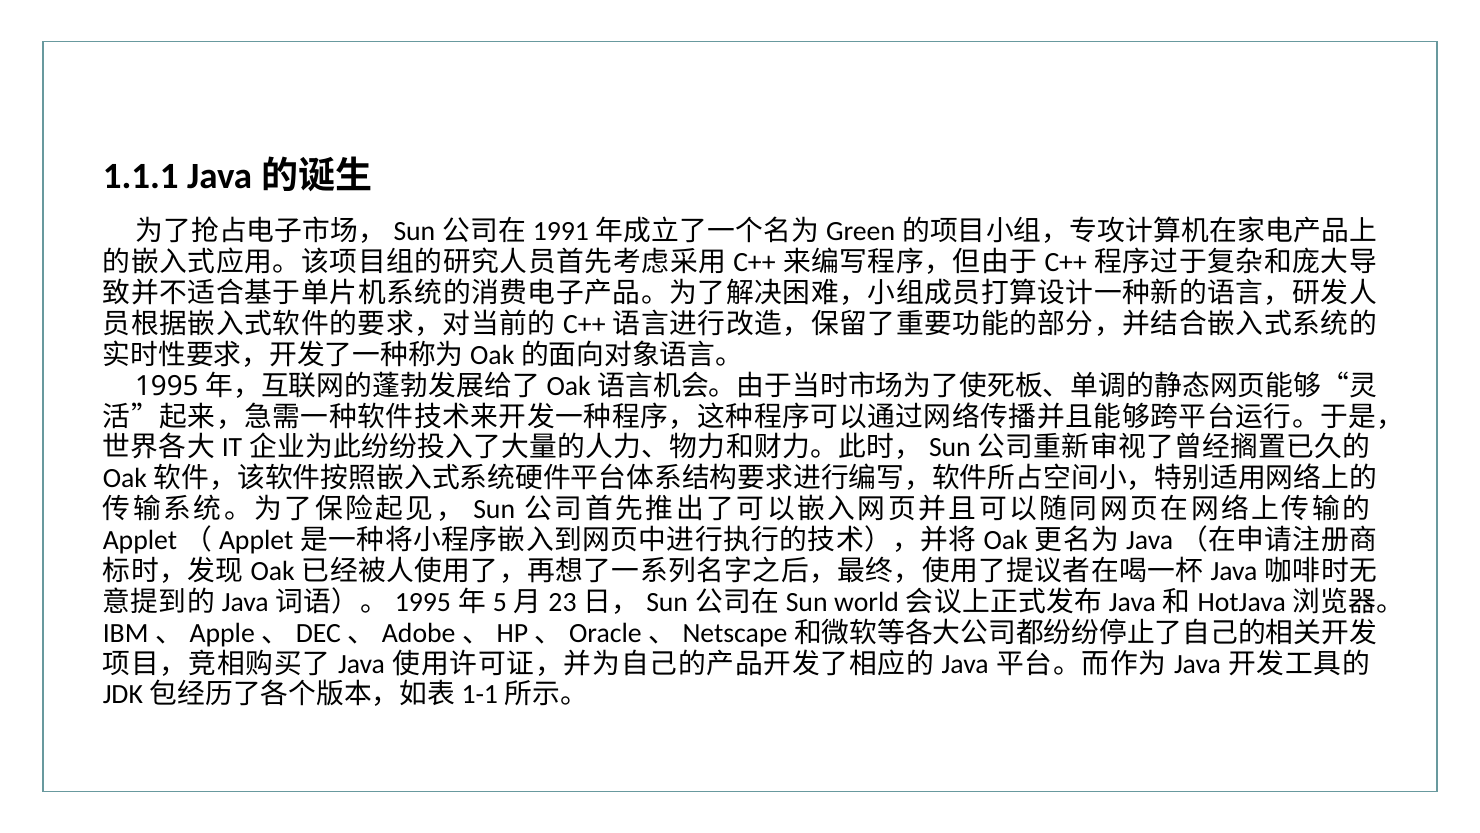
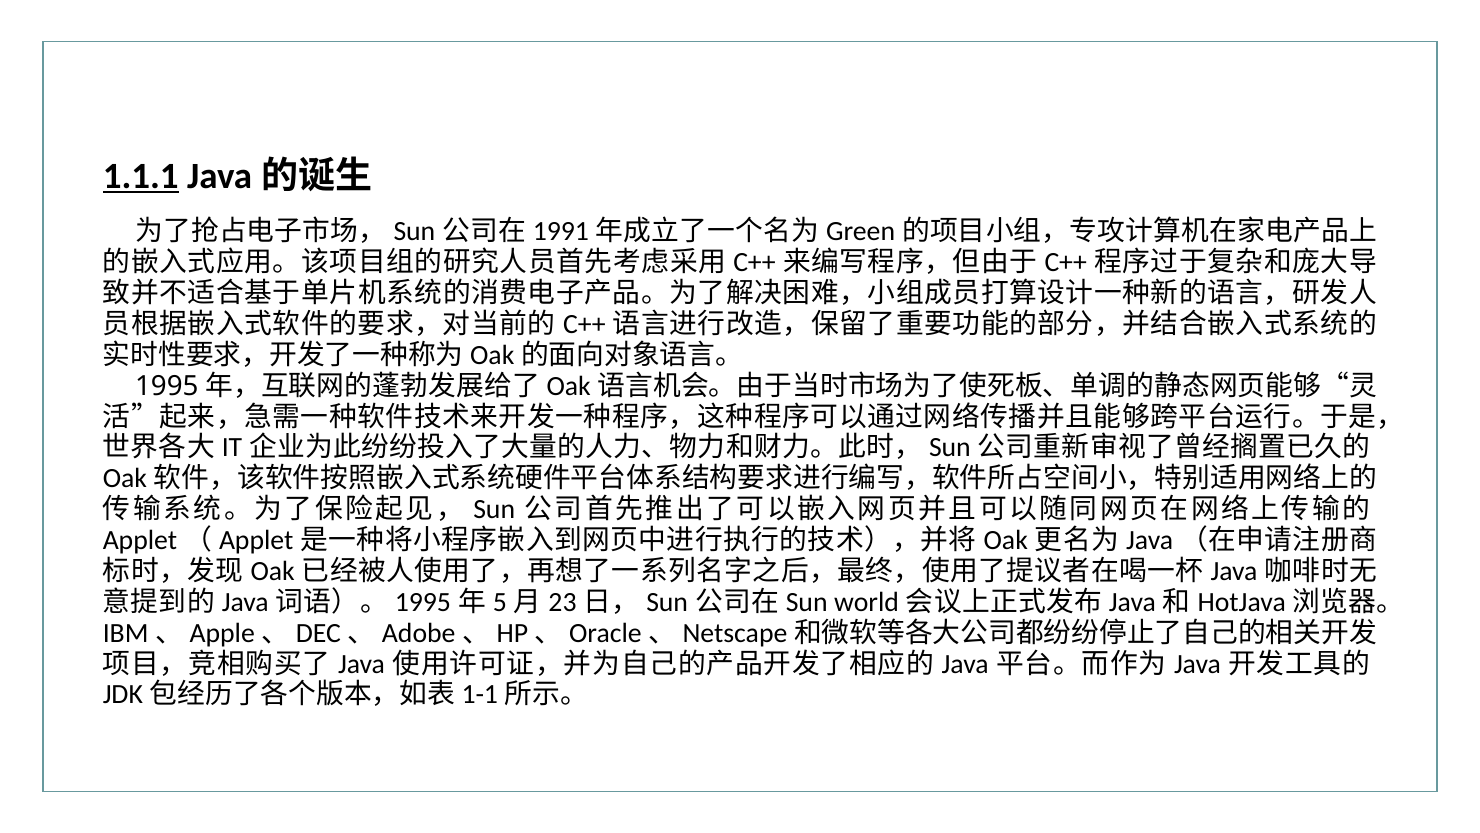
1.1.1 underline: none -> present
